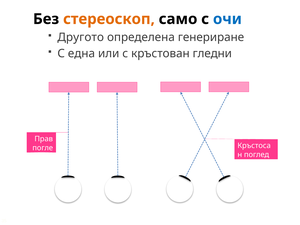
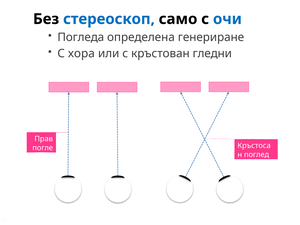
стереоскоп colour: orange -> blue
Другото: Другото -> Погледа
една: една -> хора
